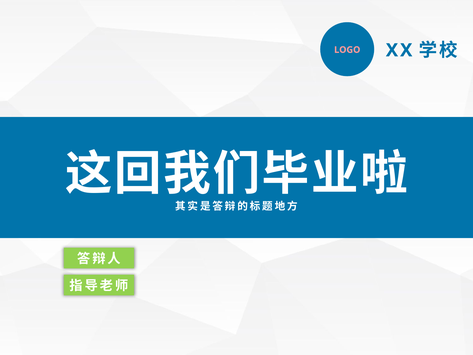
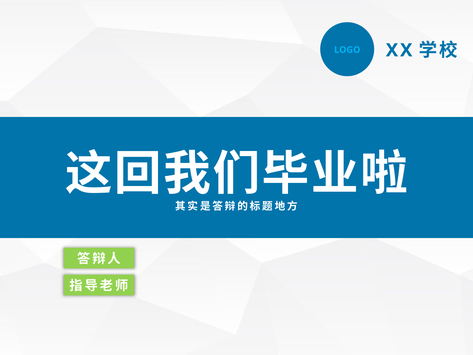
LOGO colour: pink -> light blue
